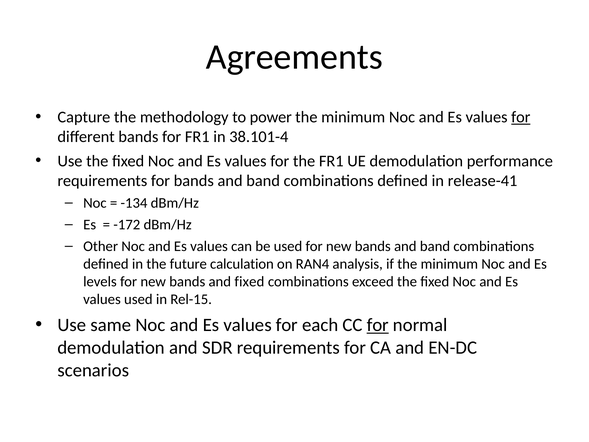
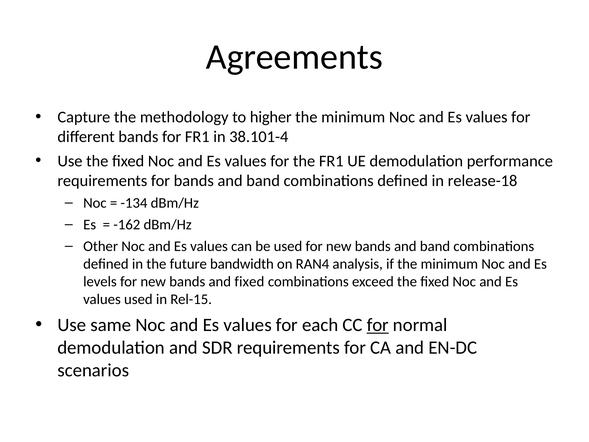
power: power -> higher
for at (521, 117) underline: present -> none
release-41: release-41 -> release-18
-172: -172 -> -162
calculation: calculation -> bandwidth
